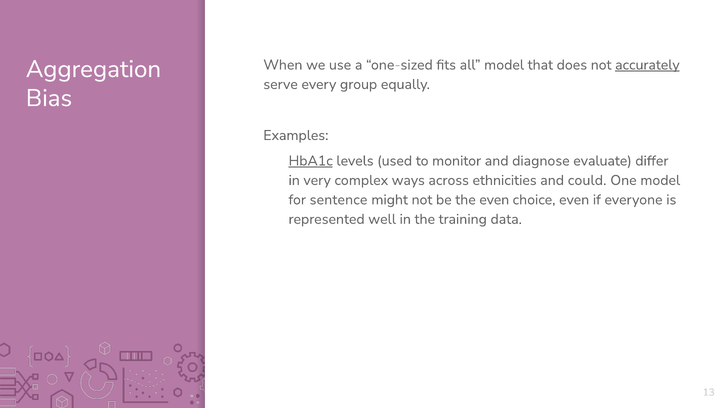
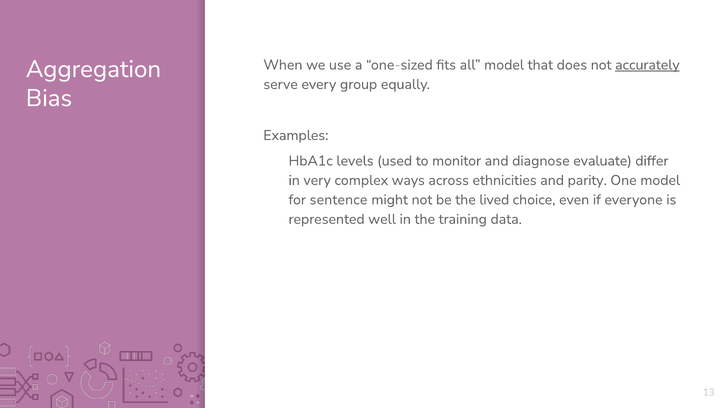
HbA1c underline: present -> none
could: could -> parity
the even: even -> lived
